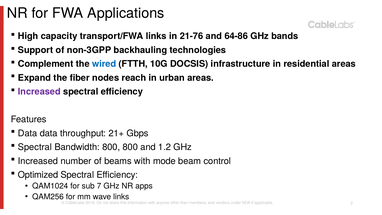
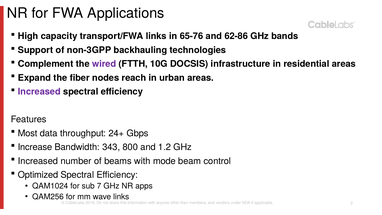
21-76: 21-76 -> 65-76
64-86: 64-86 -> 62-86
wired colour: blue -> purple
Data at (28, 133): Data -> Most
21+: 21+ -> 24+
Spectral at (35, 147): Spectral -> Increase
Bandwidth 800: 800 -> 343
